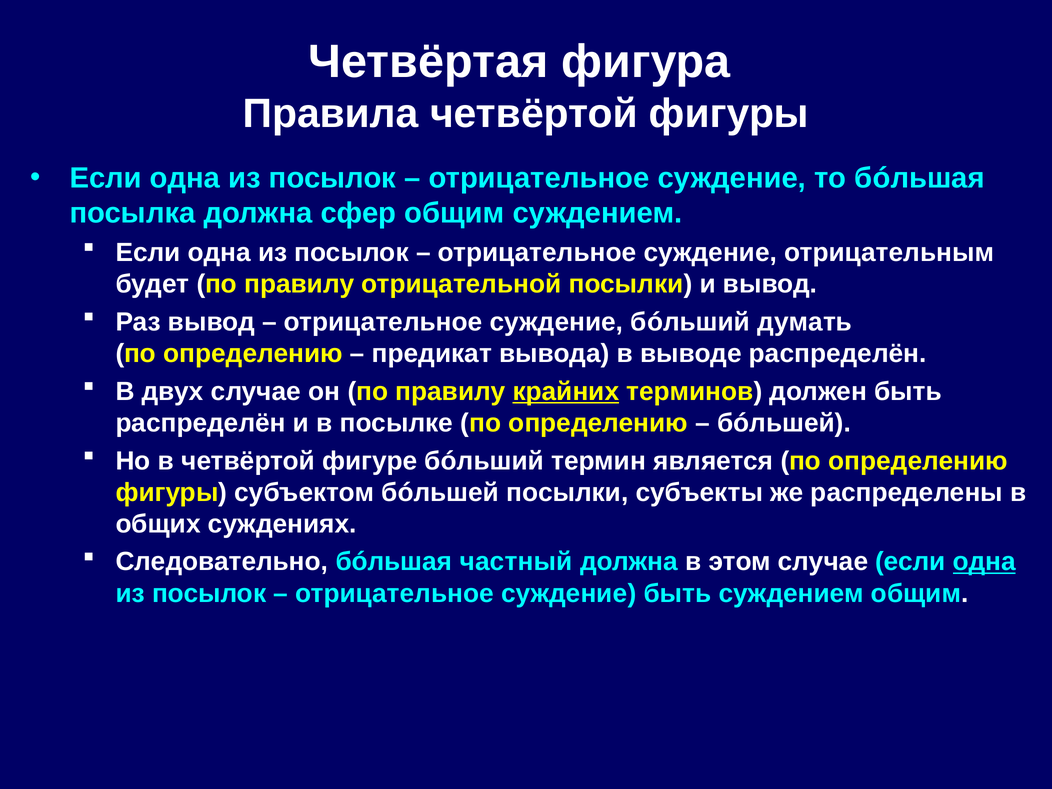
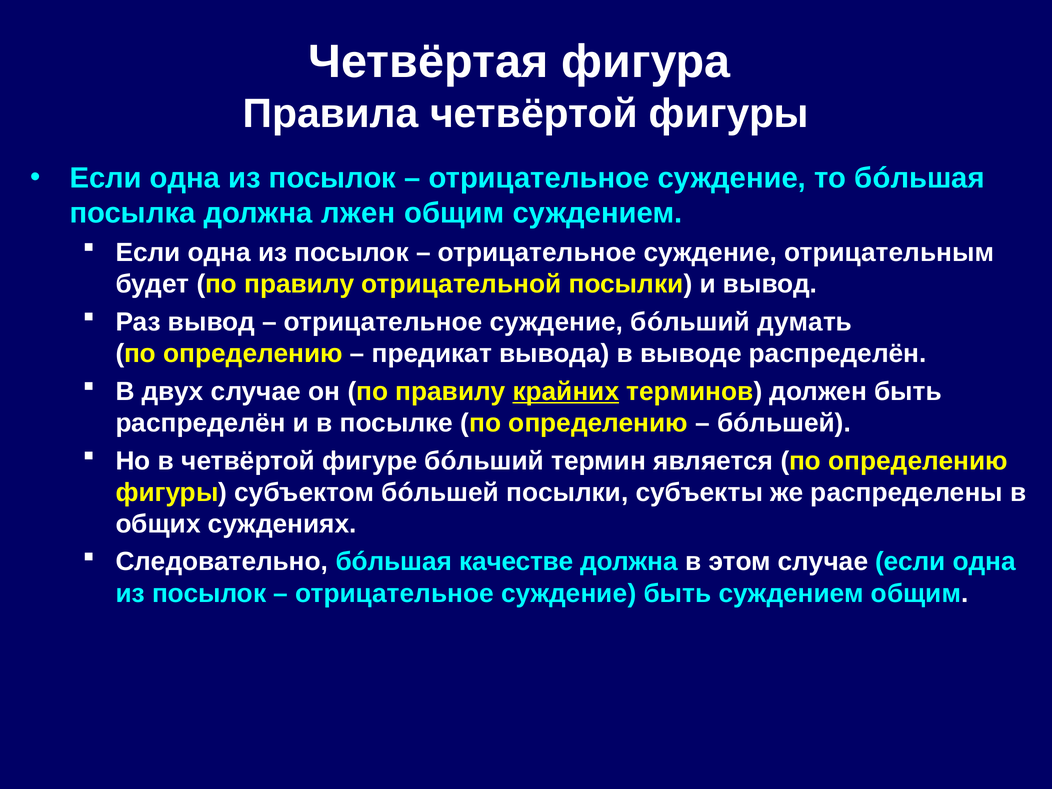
сфер: сфер -> лжен
частный: частный -> качестве
одна at (984, 562) underline: present -> none
